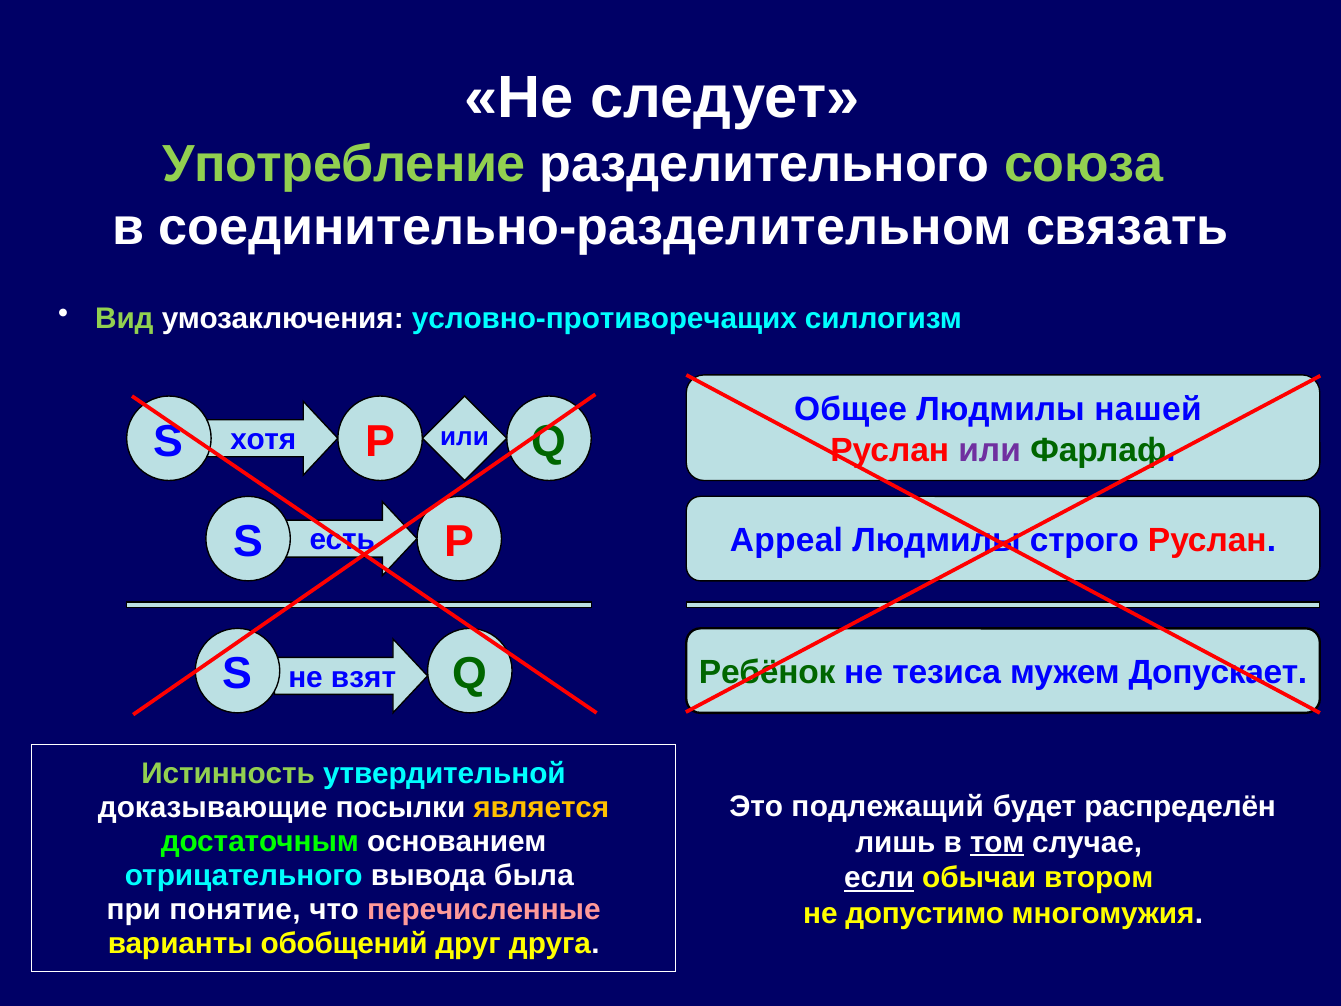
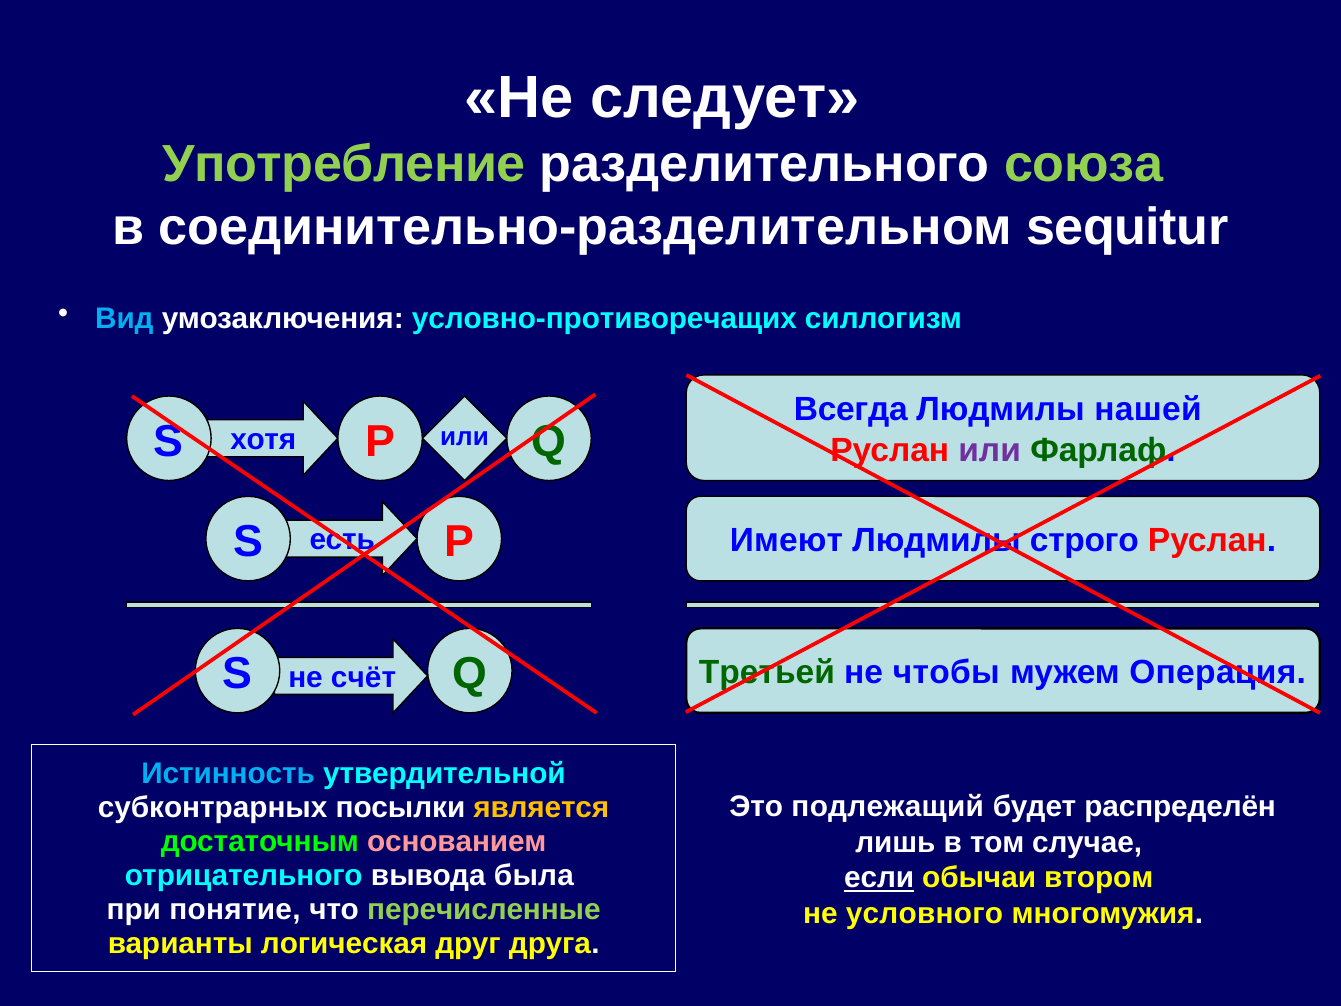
связать: связать -> sequitur
Вид colour: light green -> light blue
Общее: Общее -> Всегда
Appeal: Appeal -> Имеют
Ребёнок: Ребёнок -> Третьей
тезиса: тезиса -> чтобы
Допускает: Допускает -> Операция
взят: взят -> счёт
Истинность colour: light green -> light blue
доказывающие: доказывающие -> субконтрарных
основанием colour: white -> pink
том underline: present -> none
перечисленные colour: pink -> light green
допустимо: допустимо -> условного
обобщений: обобщений -> логическая
